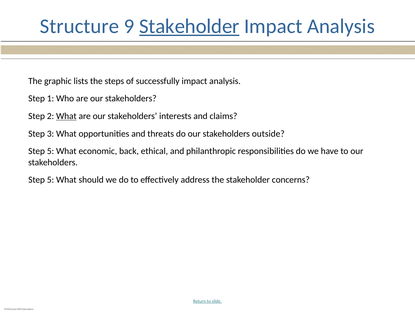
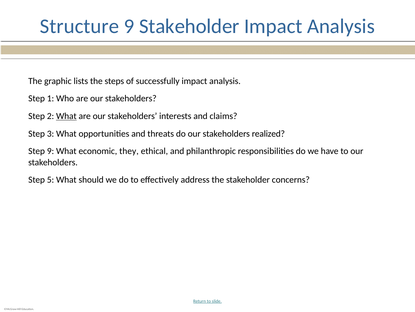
Stakeholder at (189, 26) underline: present -> none
outside: outside -> realized
5 at (51, 151): 5 -> 9
back: back -> they
